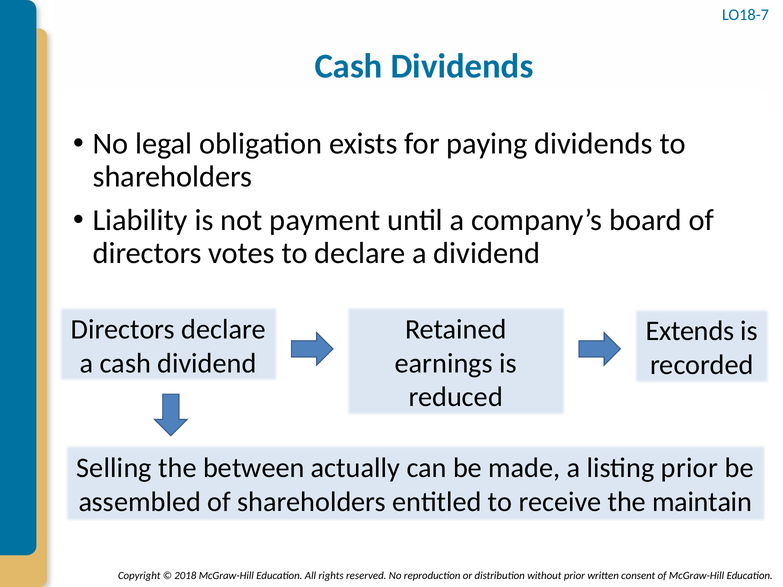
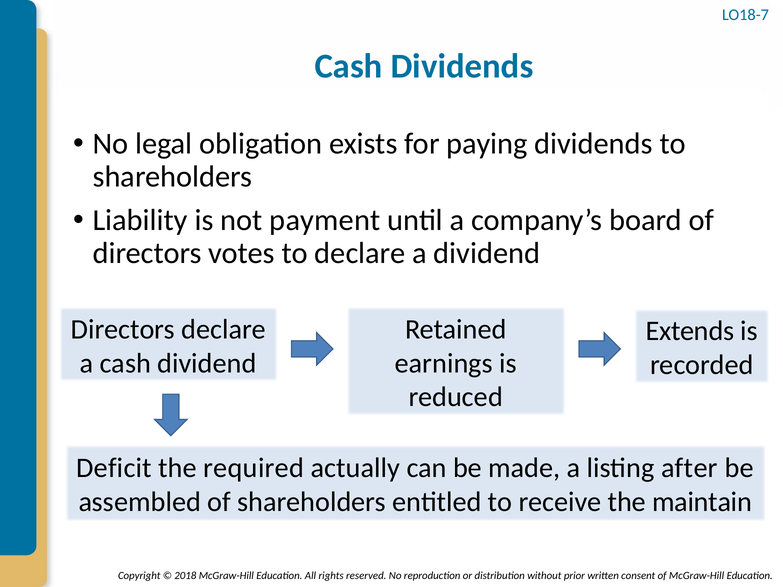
Selling: Selling -> Deficit
between: between -> required
listing prior: prior -> after
